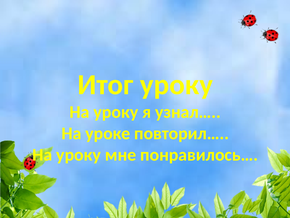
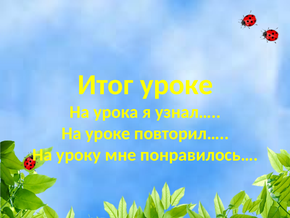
Итог уроку: уроку -> уроке
уроку at (116, 112): уроку -> урока
